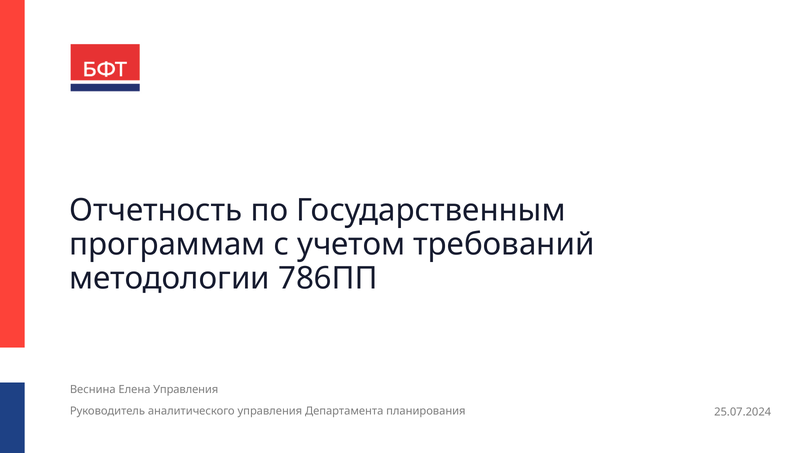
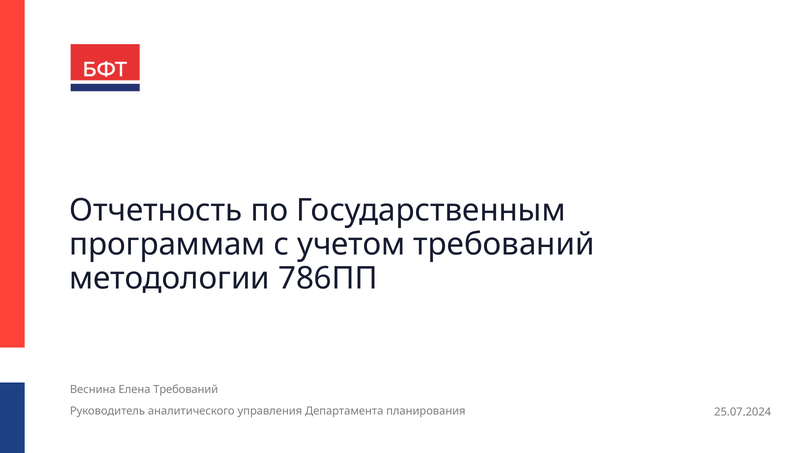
Елена Управления: Управления -> Требований
